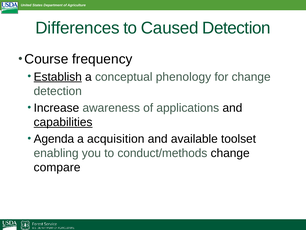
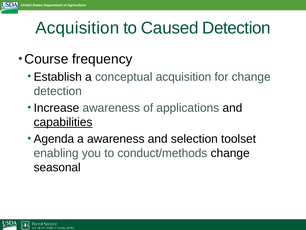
Differences at (78, 28): Differences -> Acquisition
Establish underline: present -> none
conceptual phenology: phenology -> acquisition
a acquisition: acquisition -> awareness
available: available -> selection
compare: compare -> seasonal
